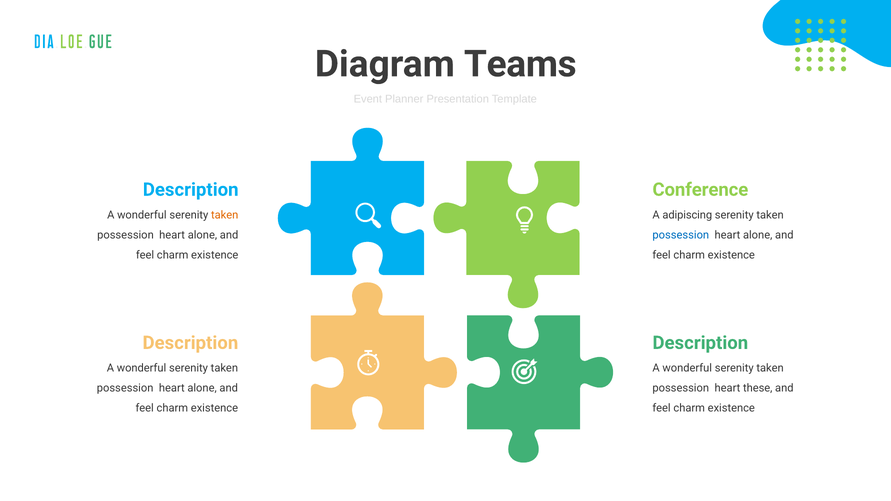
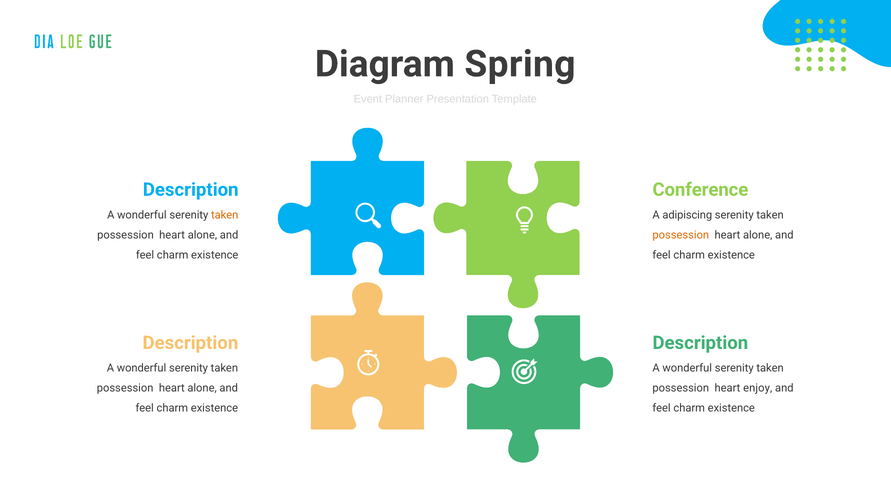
Teams: Teams -> Spring
possession at (681, 235) colour: blue -> orange
these: these -> enjoy
